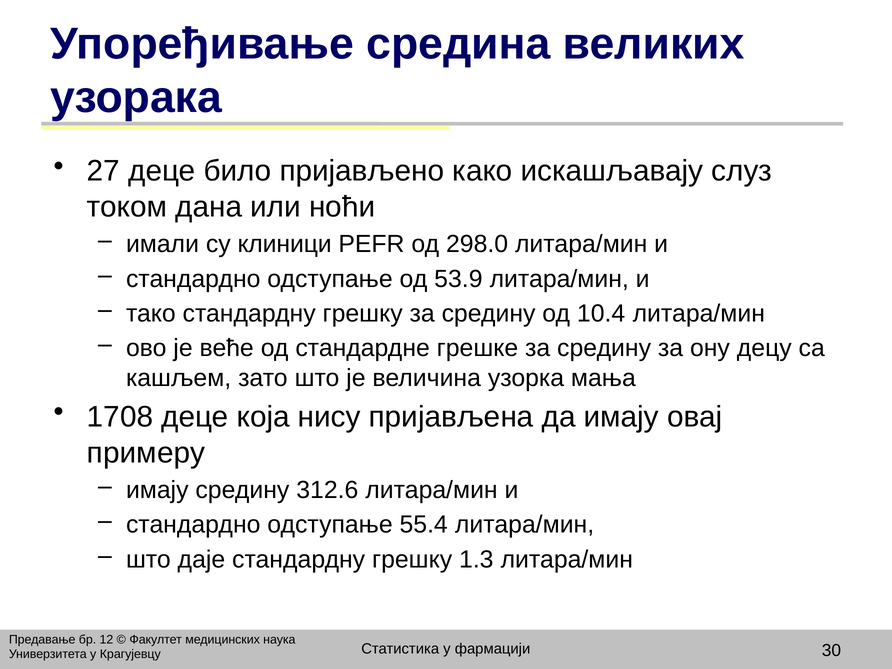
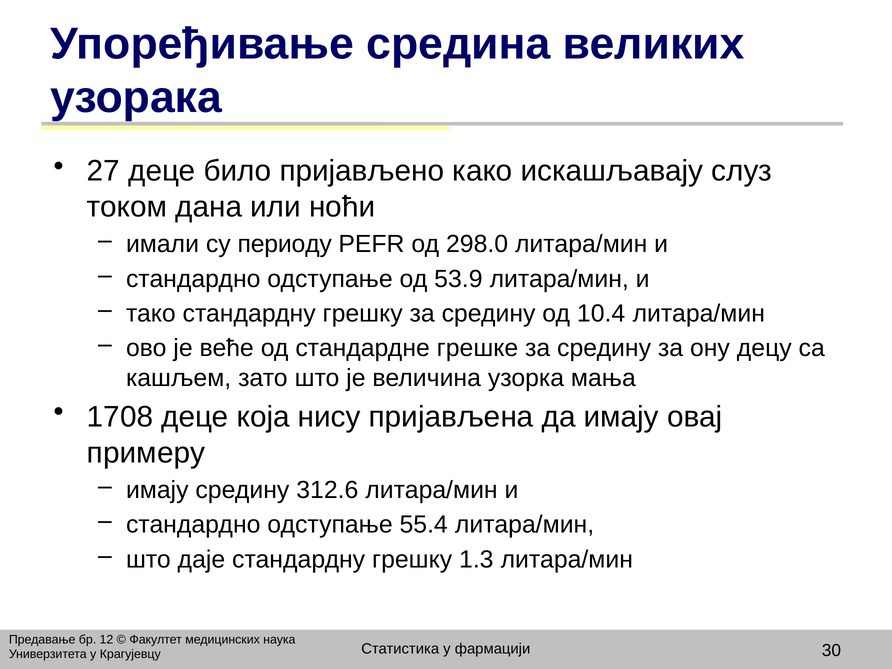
клиници: клиници -> периоду
